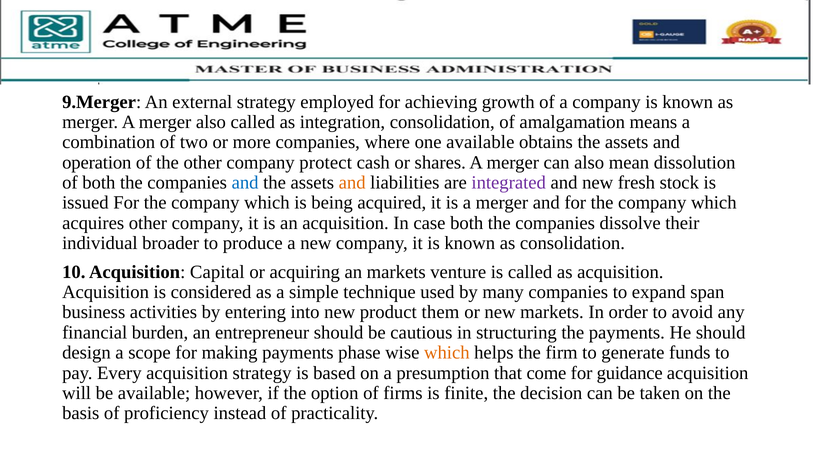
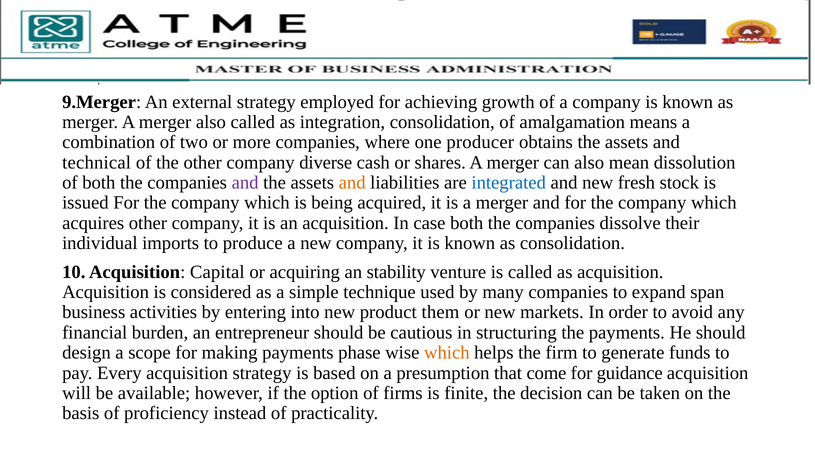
one available: available -> producer
operation: operation -> technical
protect: protect -> diverse
and at (245, 182) colour: blue -> purple
integrated colour: purple -> blue
broader: broader -> imports
an markets: markets -> stability
